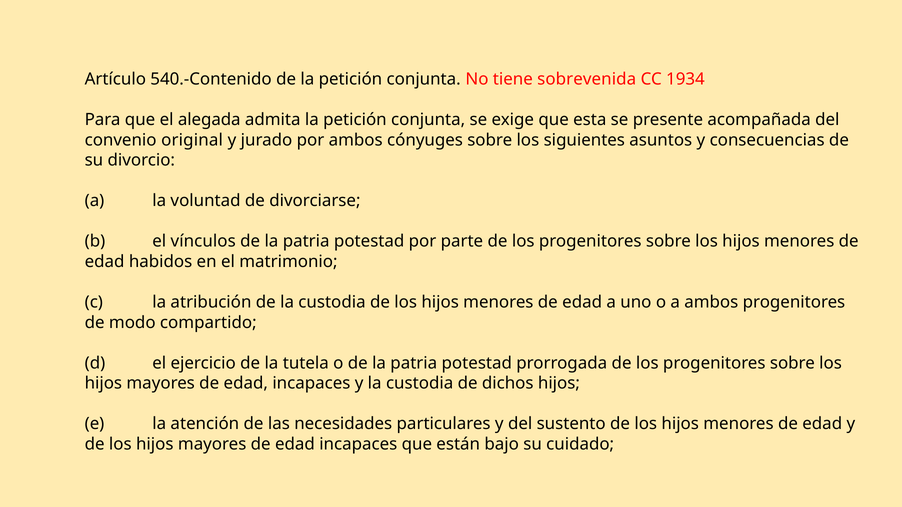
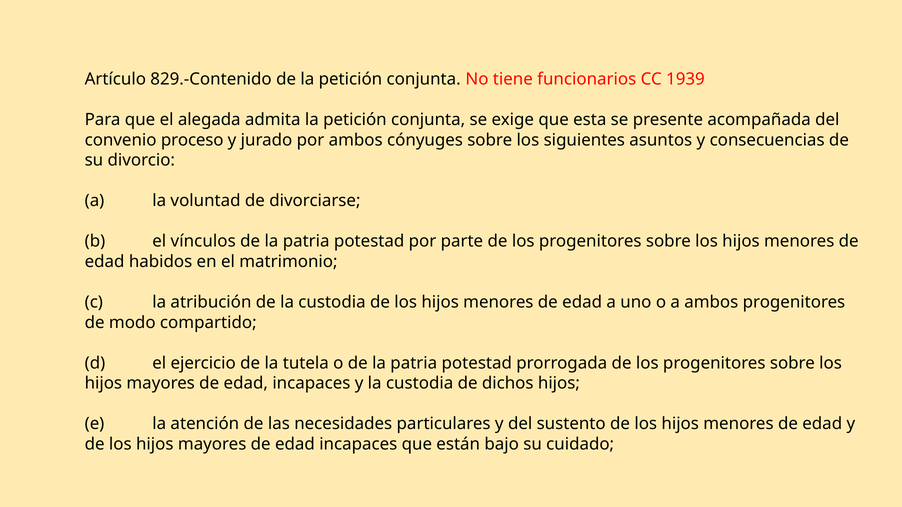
540.-Contenido: 540.-Contenido -> 829.-Contenido
sobrevenida: sobrevenida -> funcionarios
1934: 1934 -> 1939
original: original -> proceso
